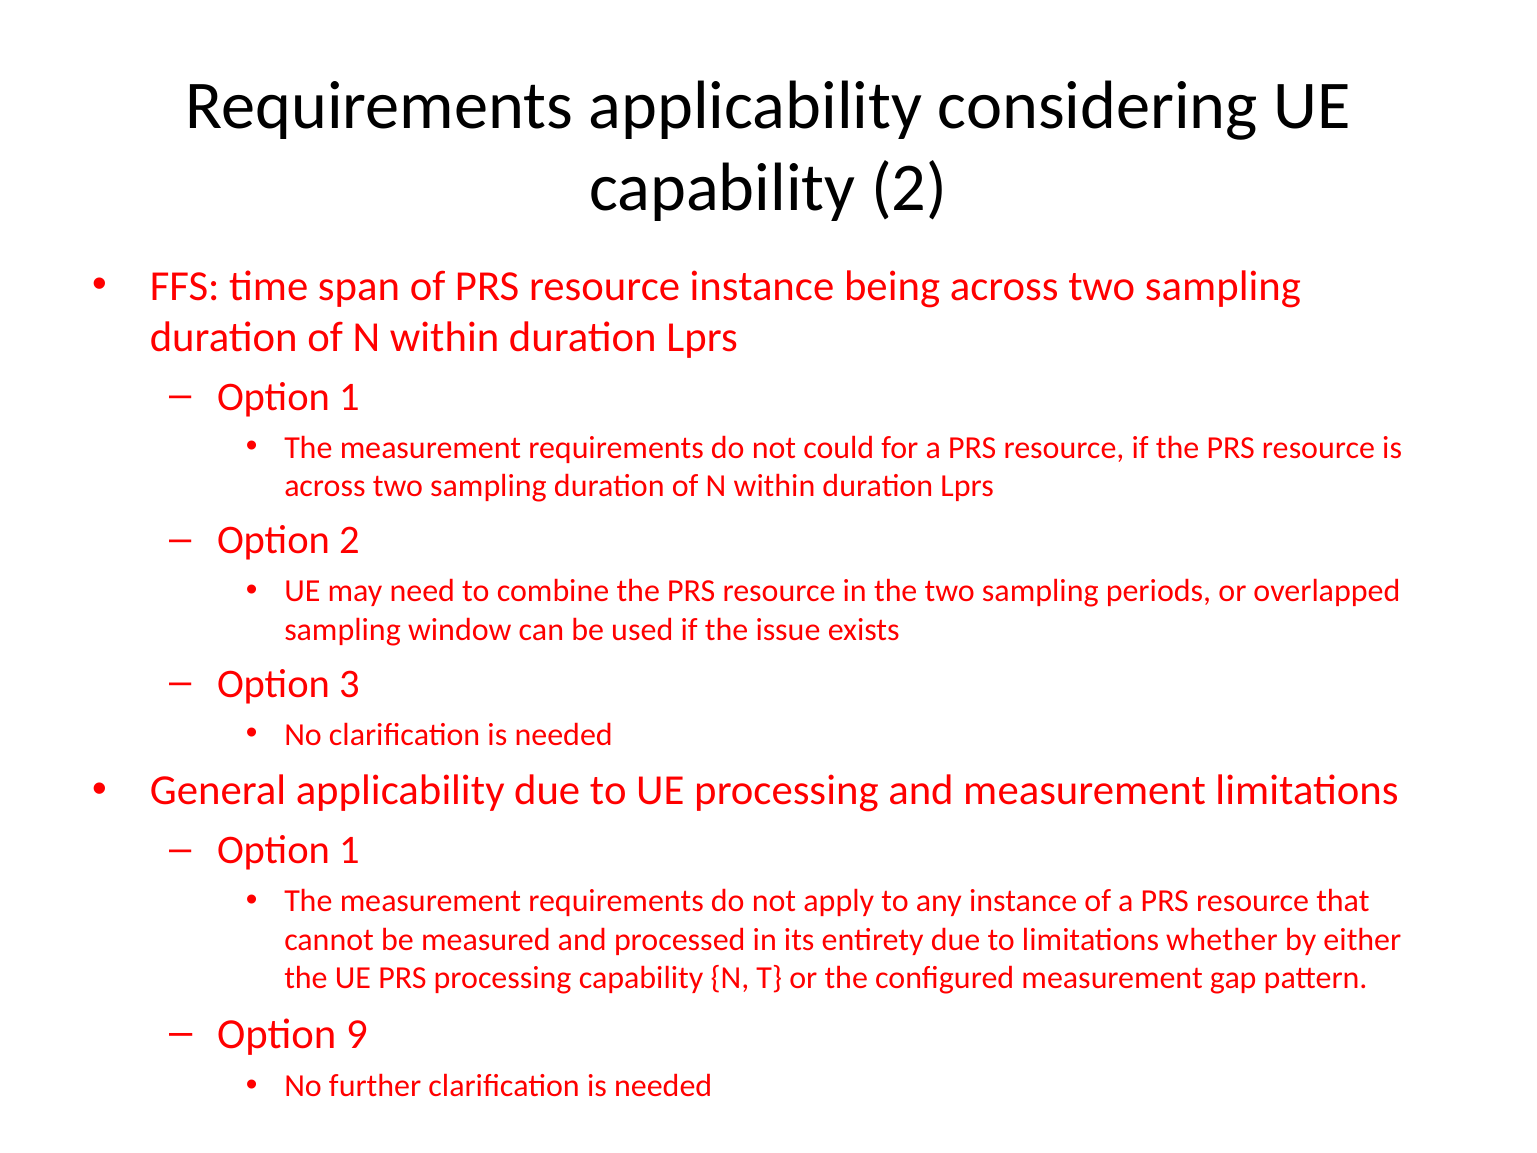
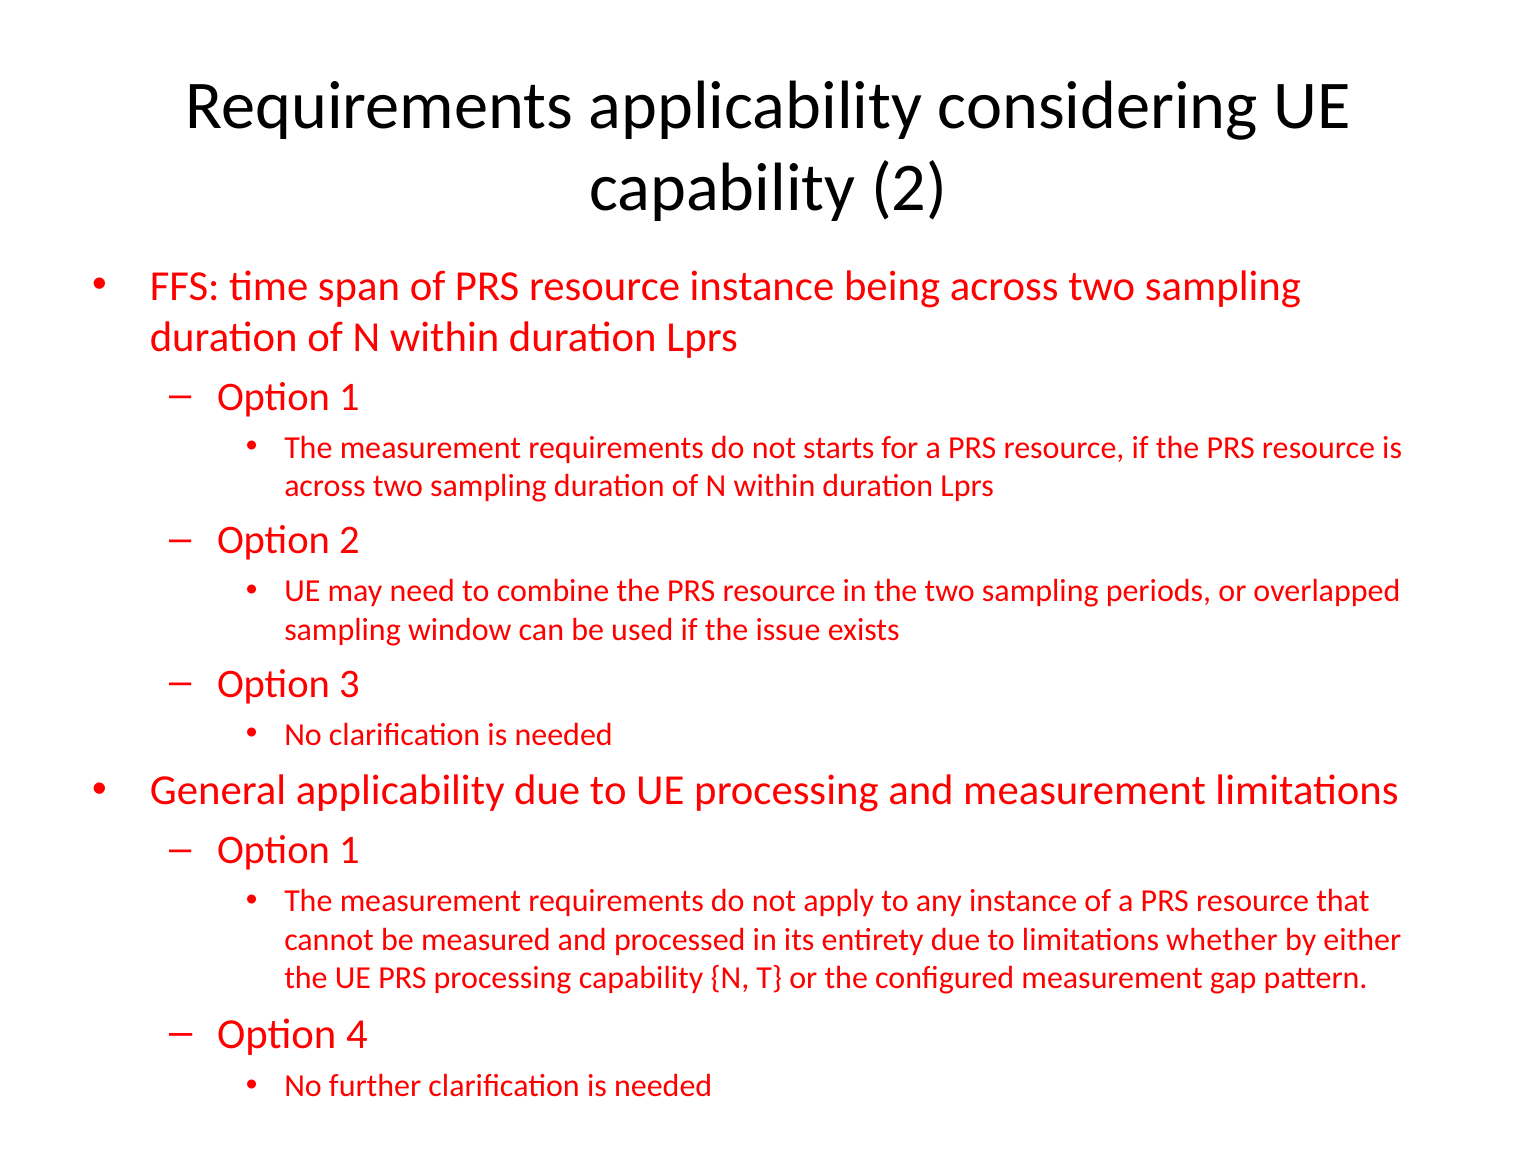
could: could -> starts
9: 9 -> 4
